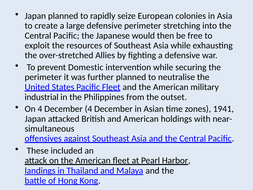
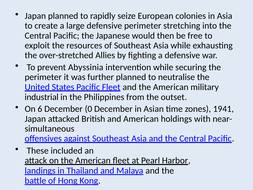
Domestic: Domestic -> Abyssinia
On 4: 4 -> 6
December 4: 4 -> 0
